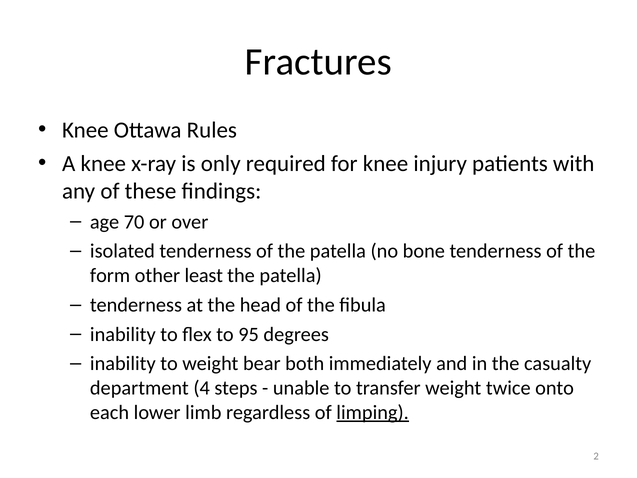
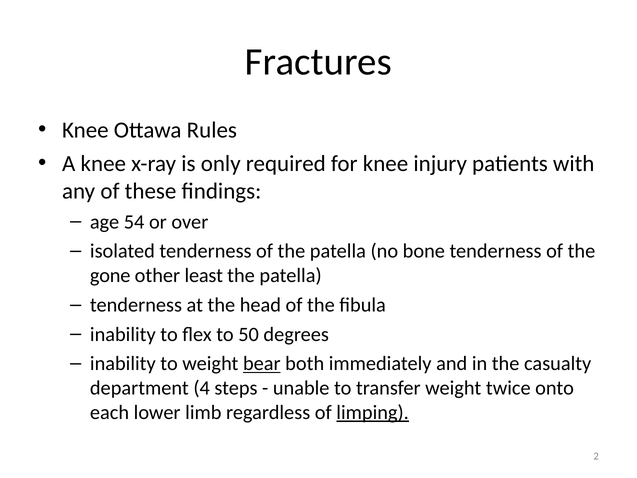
70: 70 -> 54
form: form -> gone
95: 95 -> 50
bear underline: none -> present
